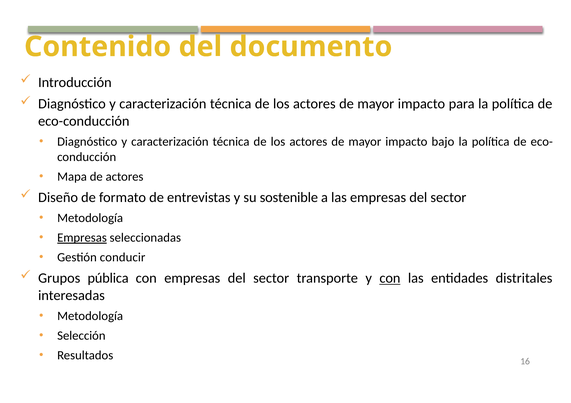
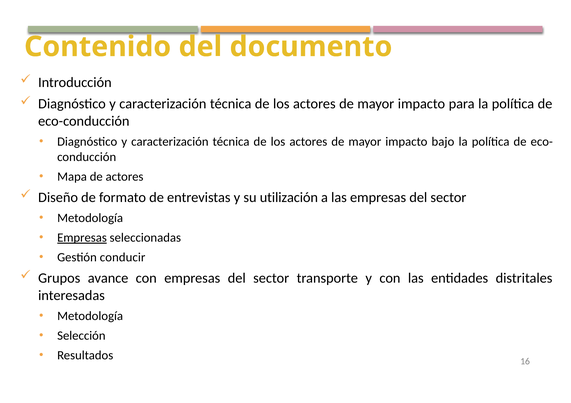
sostenible: sostenible -> utilización
pública: pública -> avance
con at (390, 278) underline: present -> none
